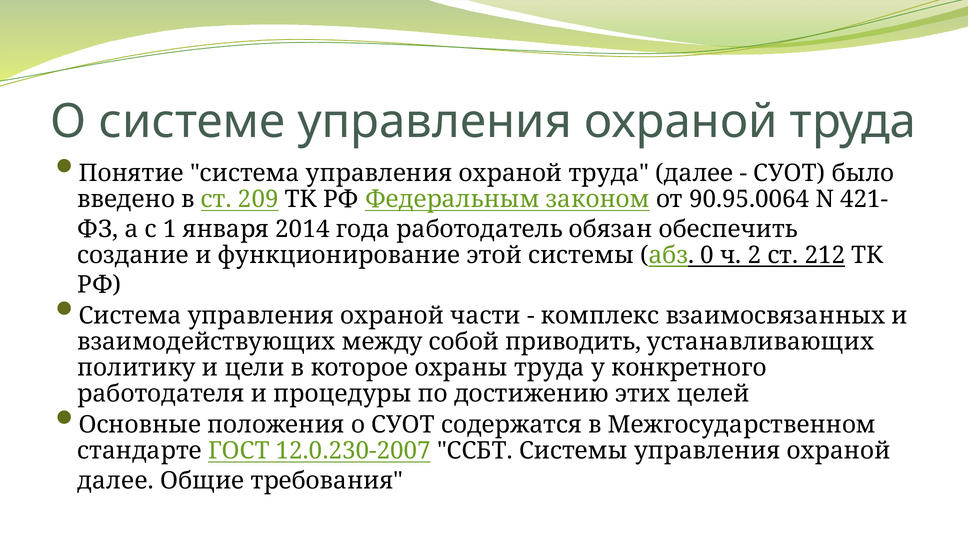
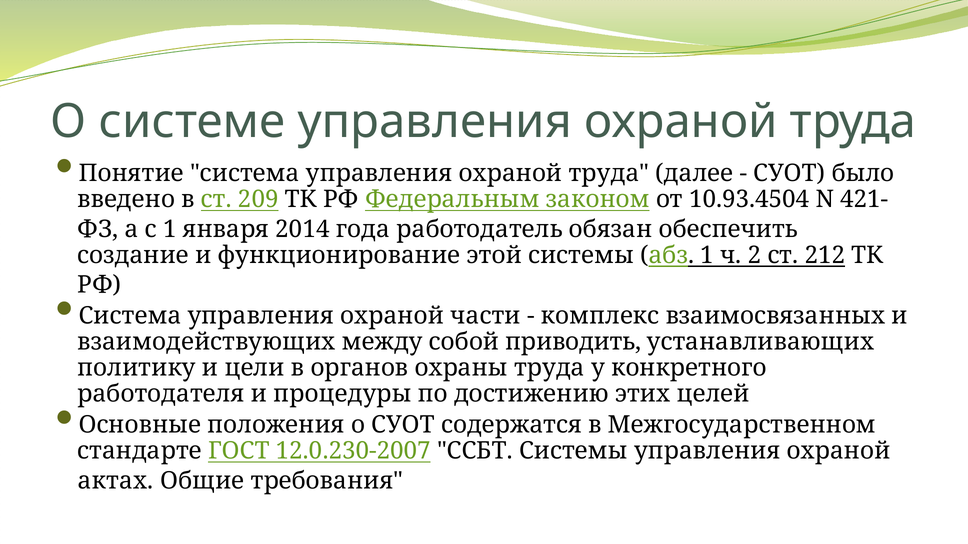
90.95.0064: 90.95.0064 -> 10.93.4504
абз 0: 0 -> 1
которое: которое -> органов
далее at (116, 481): далее -> актах
